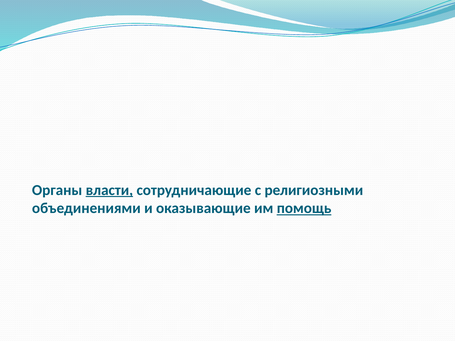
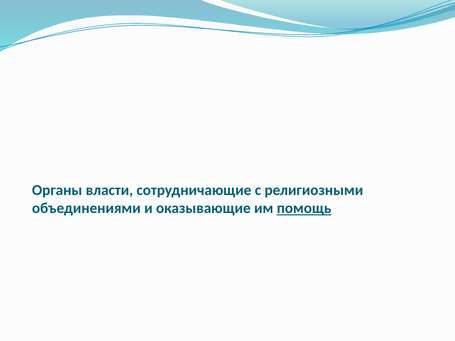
власти underline: present -> none
